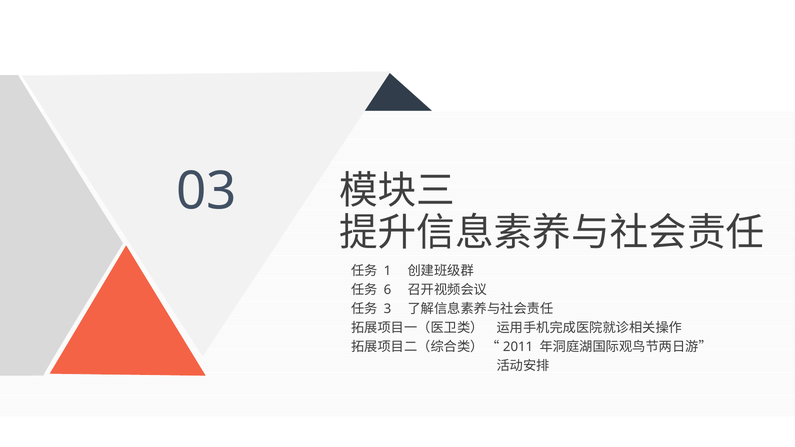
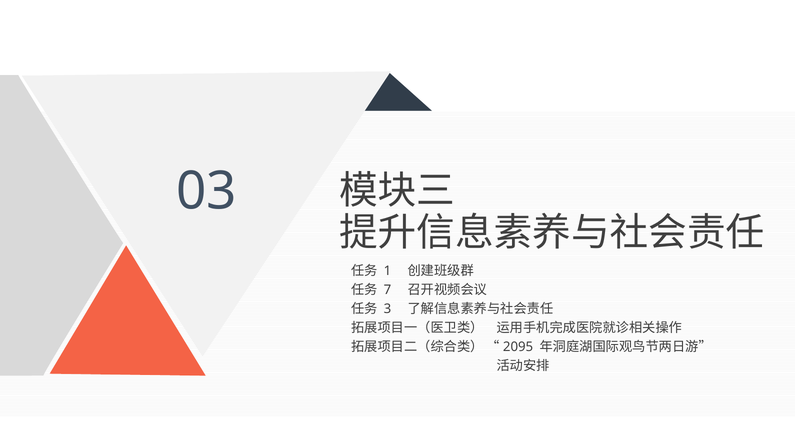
6: 6 -> 7
2011: 2011 -> 2095
